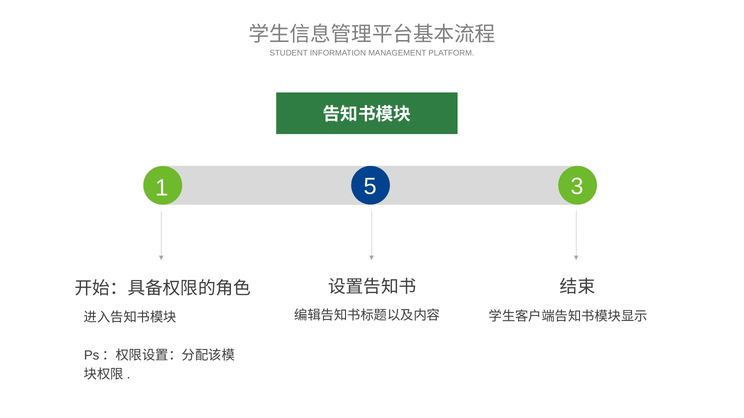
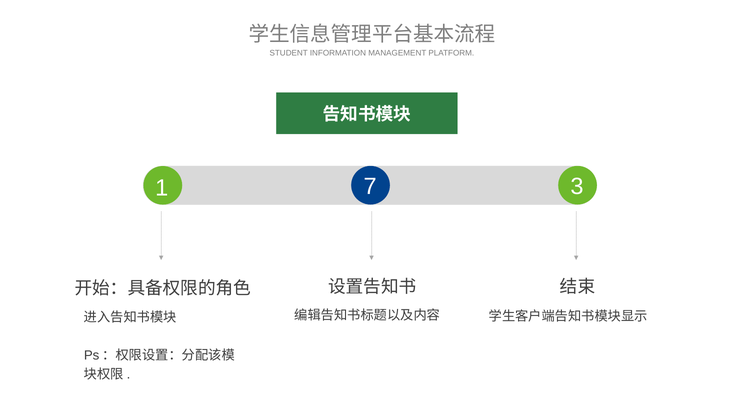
5: 5 -> 7
